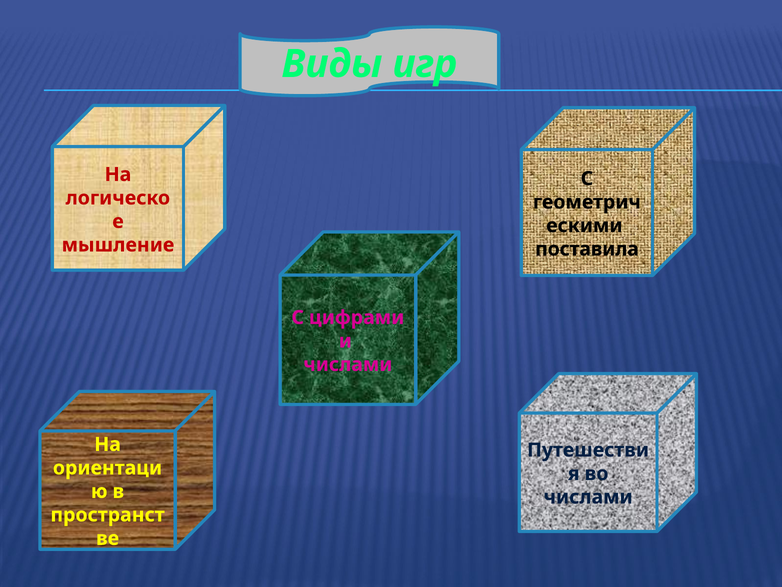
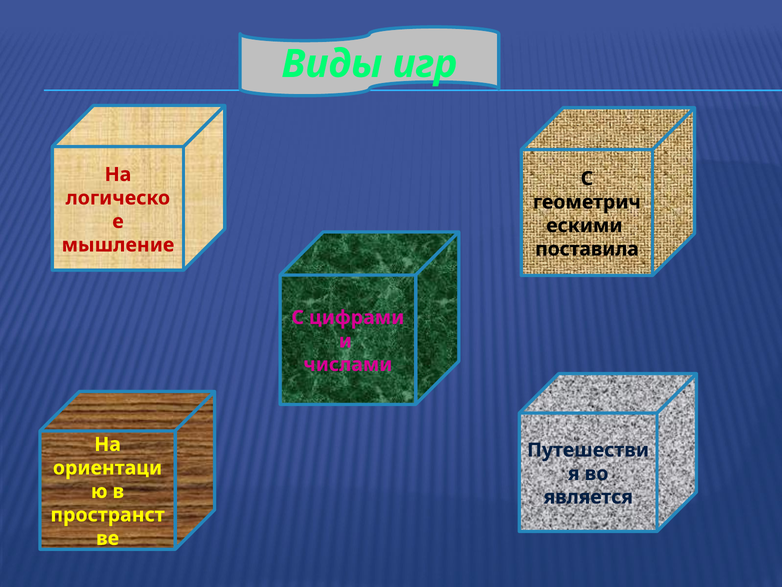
числами at (588, 497): числами -> является
